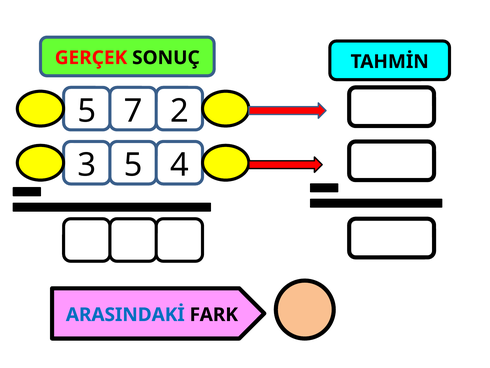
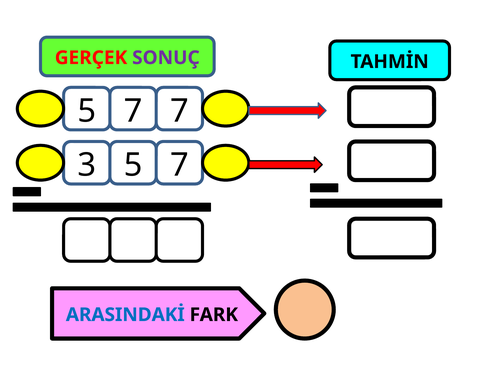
SONUÇ colour: black -> purple
7 2: 2 -> 7
3 5 4: 4 -> 7
